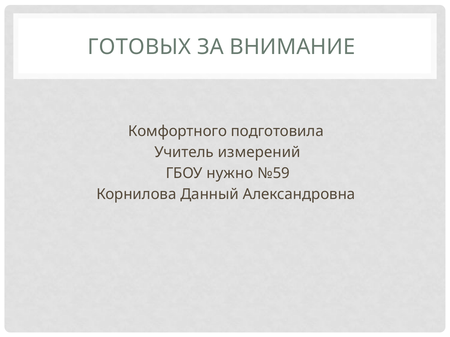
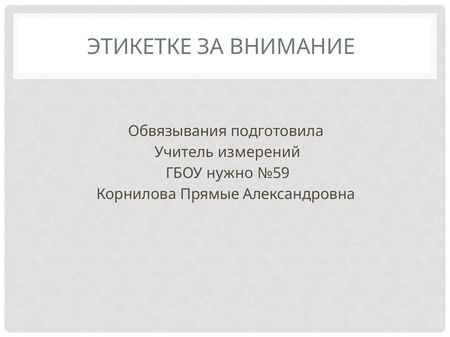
ГОТОВЫХ: ГОТОВЫХ -> ЭТИКЕТКЕ
Комфортного: Комфортного -> Обвязывания
Данный: Данный -> Прямые
